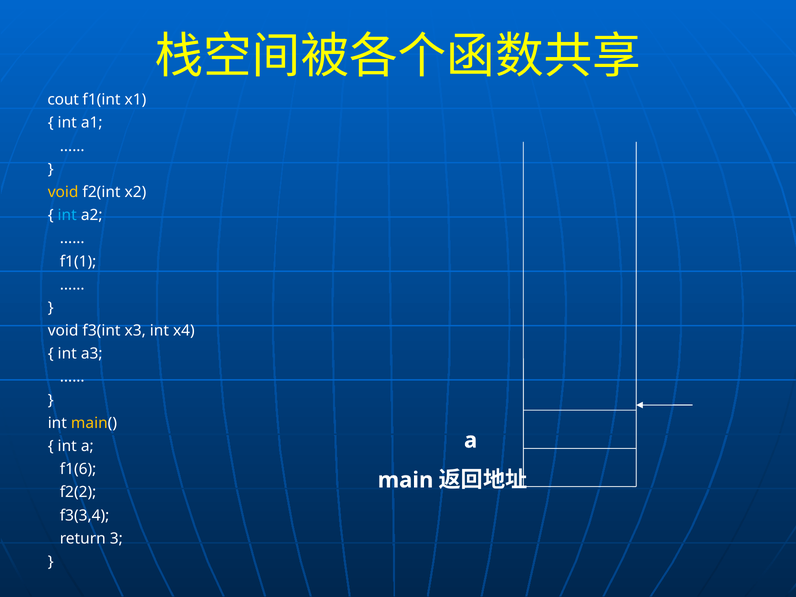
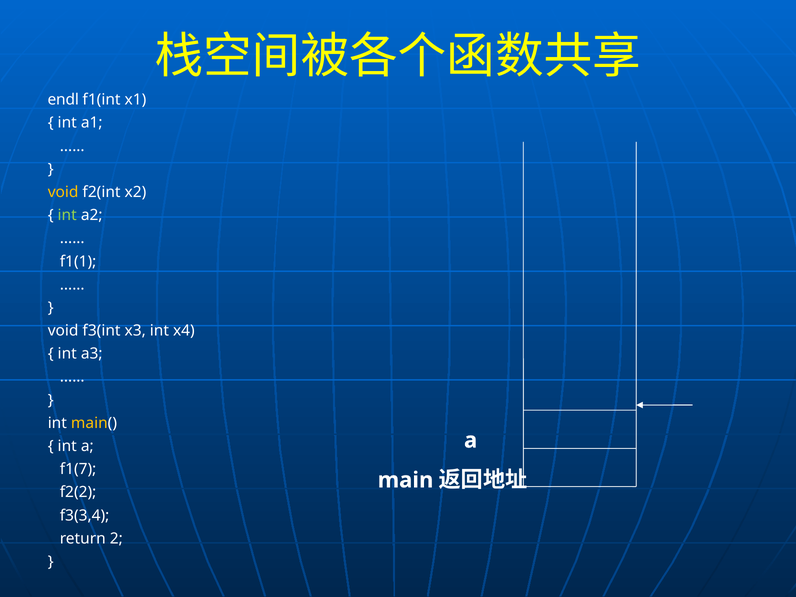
cout: cout -> endl
int at (67, 215) colour: light blue -> light green
f1(6: f1(6 -> f1(7
3: 3 -> 2
